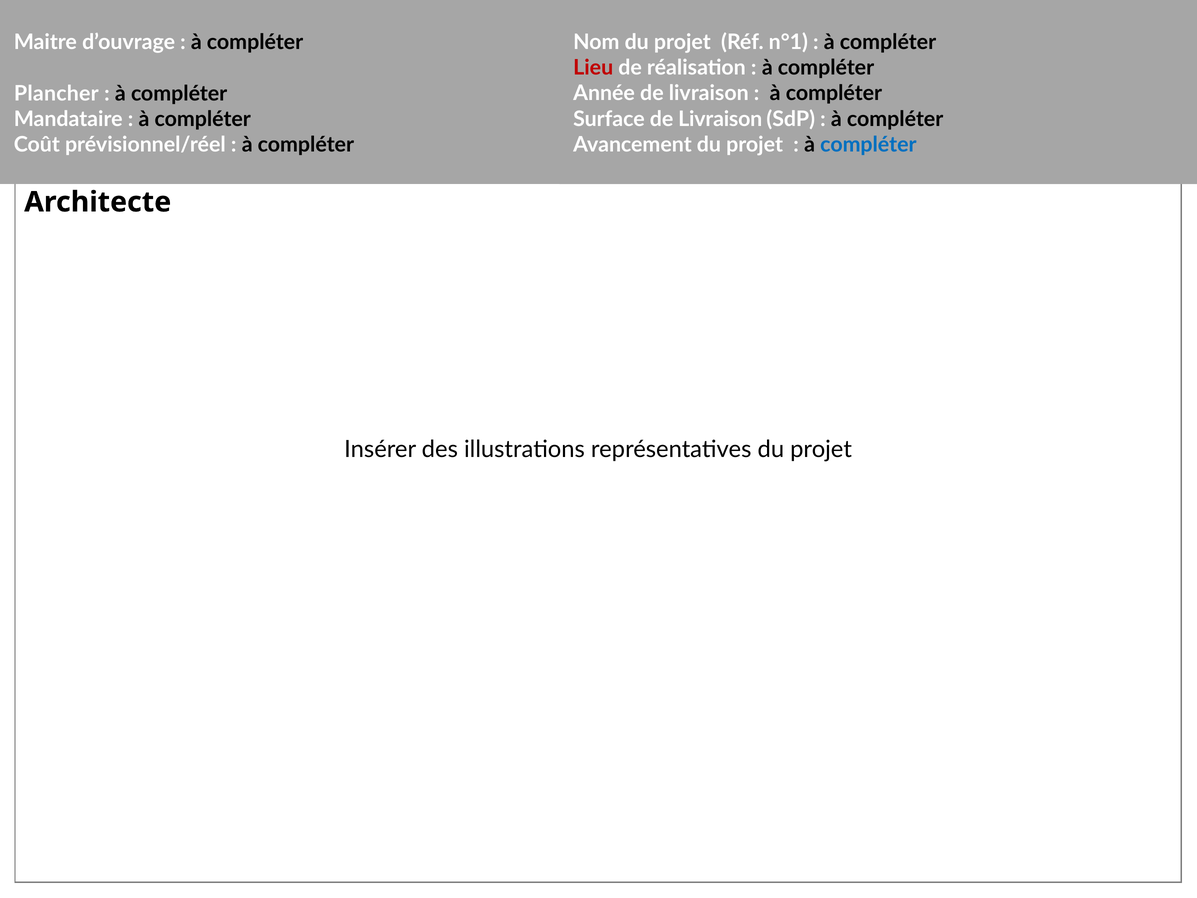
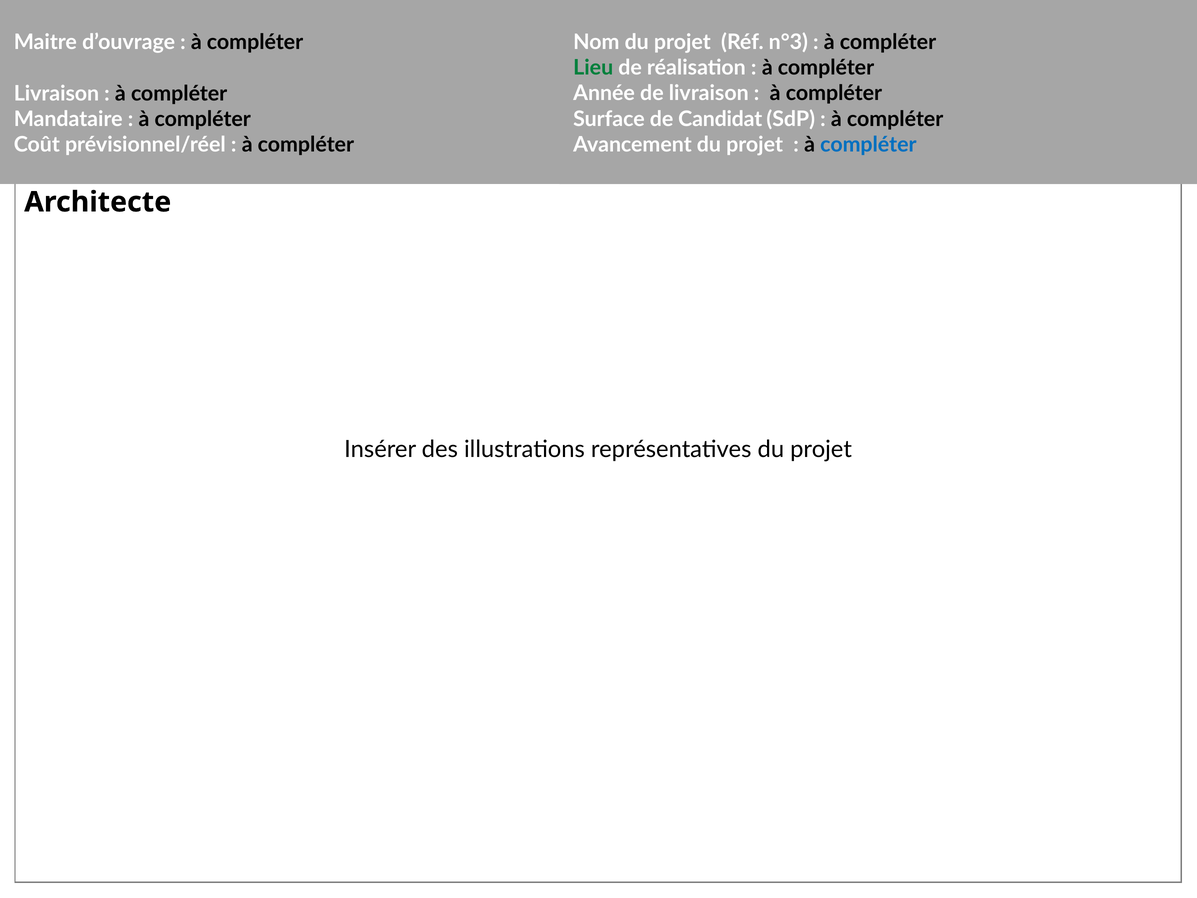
n°1: n°1 -> n°3
Lieu colour: red -> green
Plancher at (56, 93): Plancher -> Livraison
Surface de Livraison: Livraison -> Candidat
